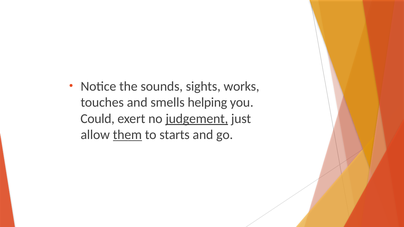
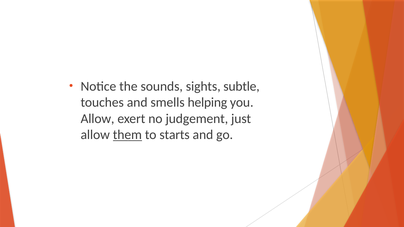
works: works -> subtle
Could at (98, 119): Could -> Allow
judgement underline: present -> none
